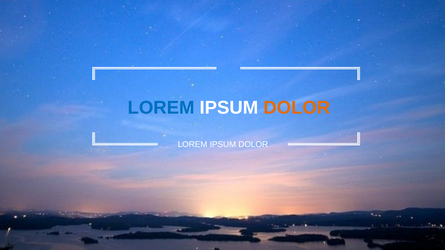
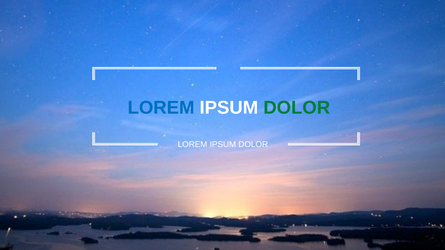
DOLOR at (297, 108) colour: orange -> green
